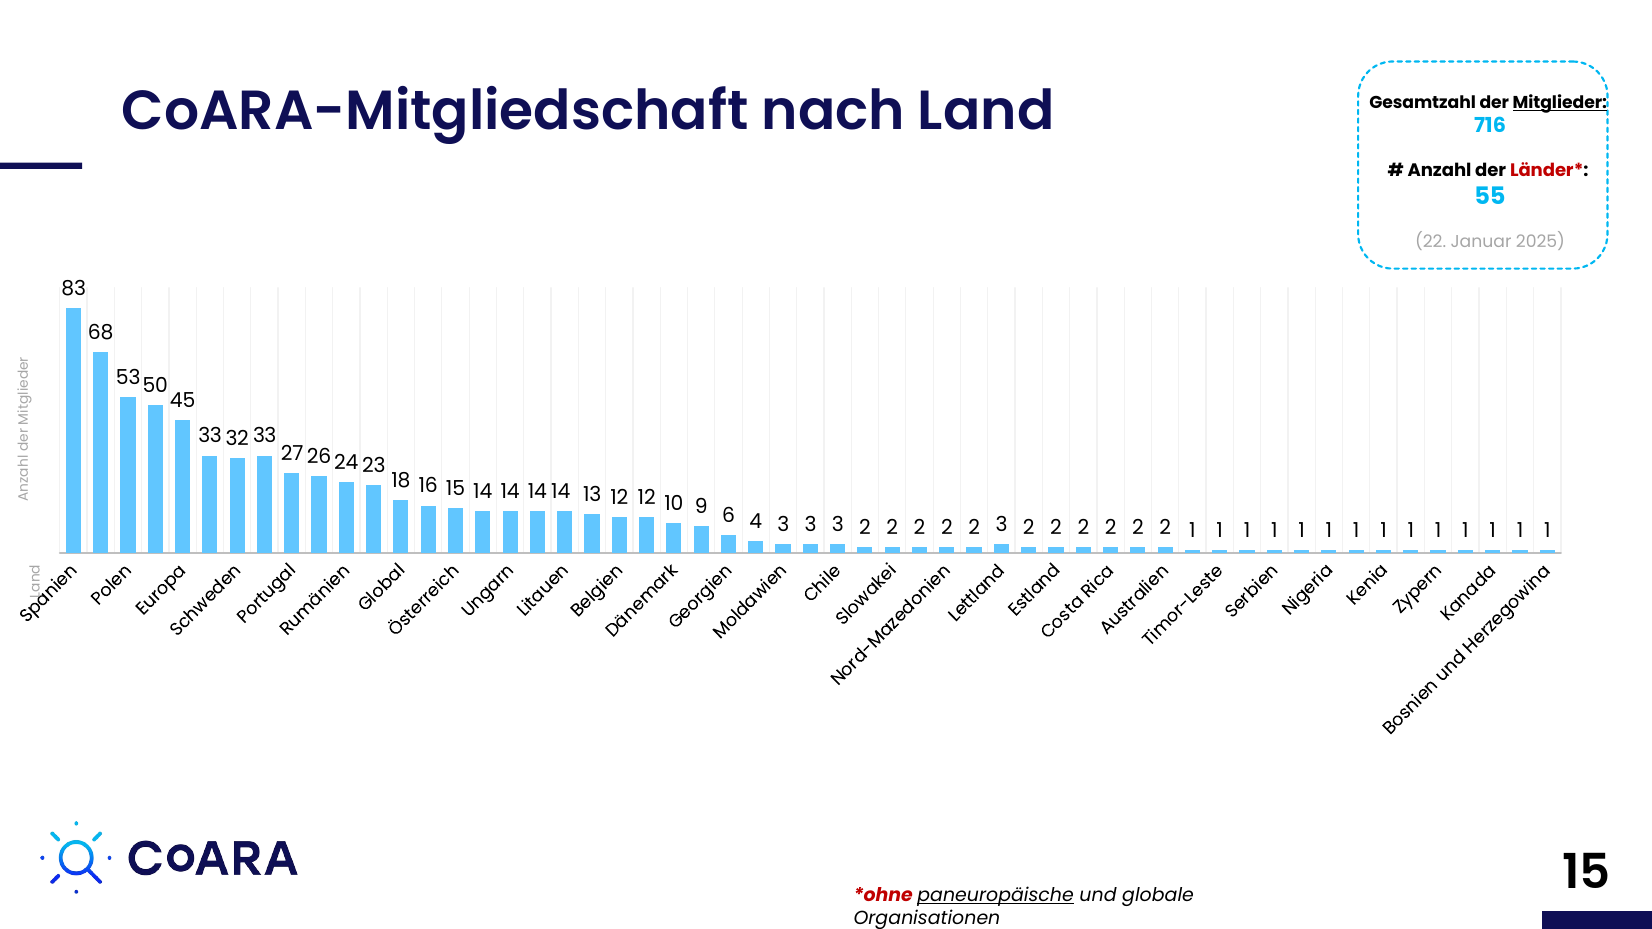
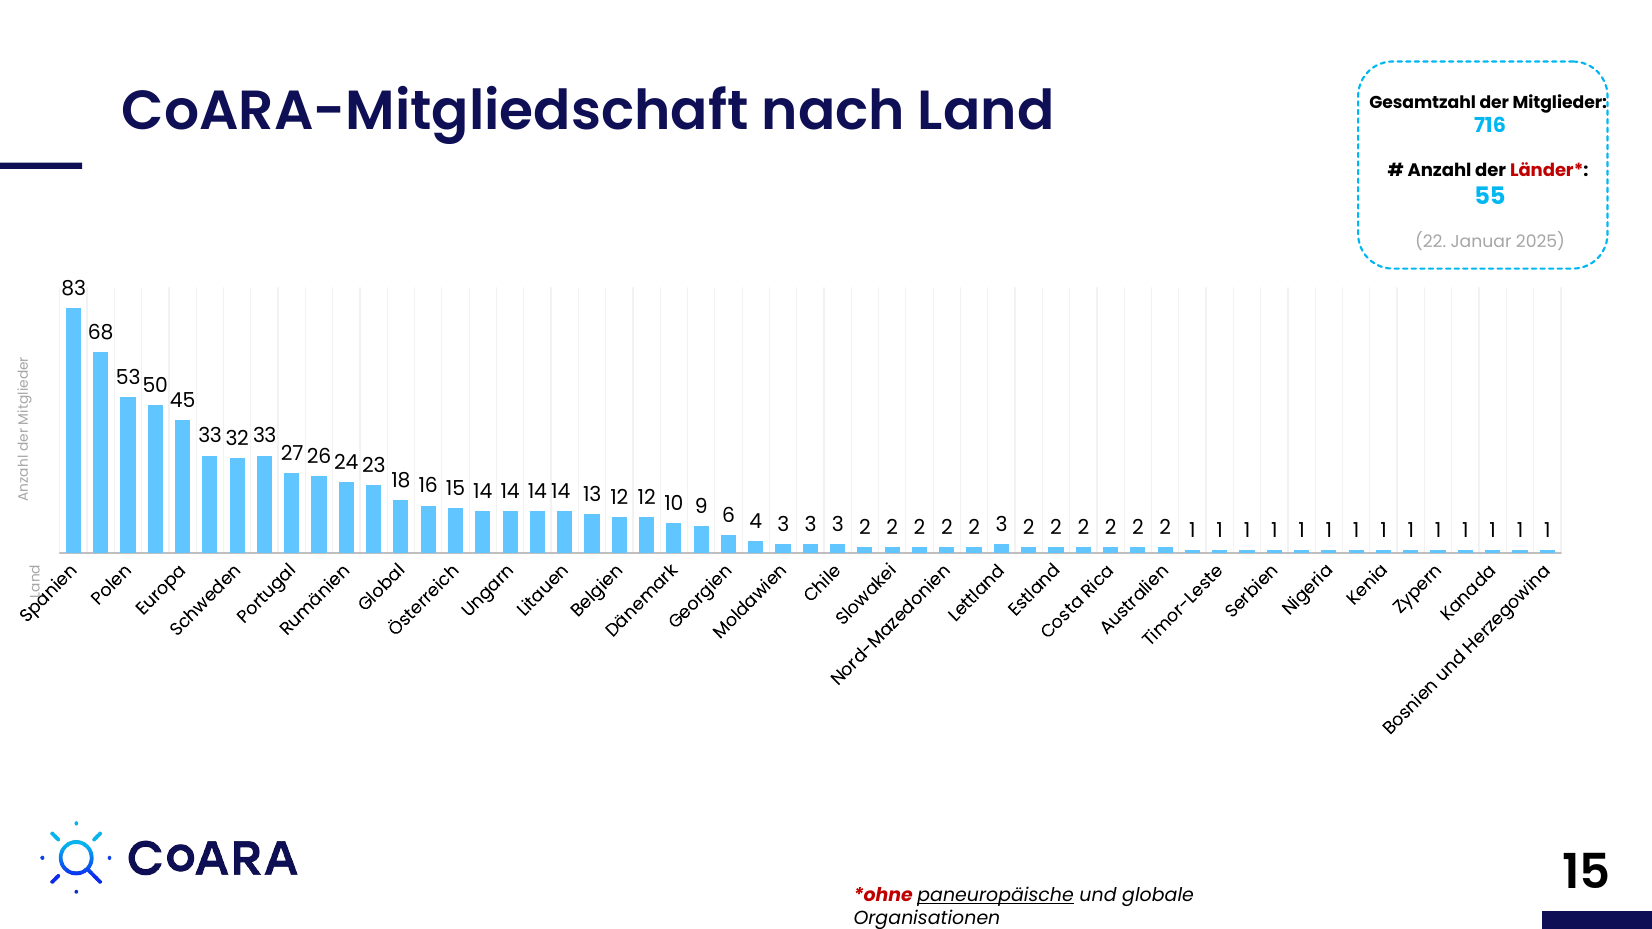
Mitglieder underline: present -> none
